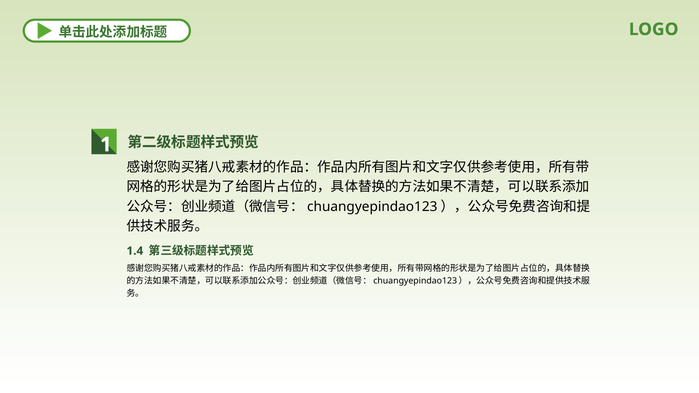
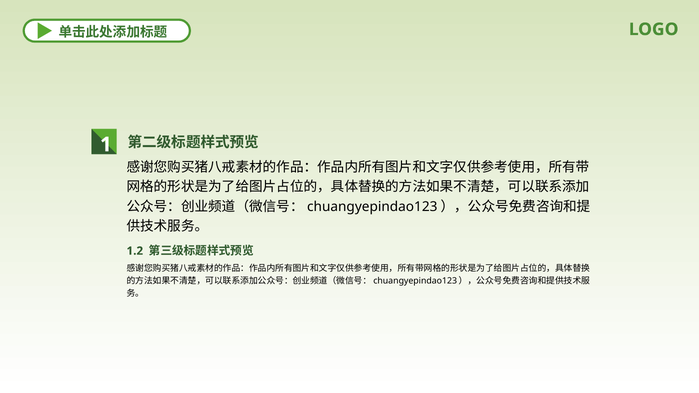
1.4: 1.4 -> 1.2
